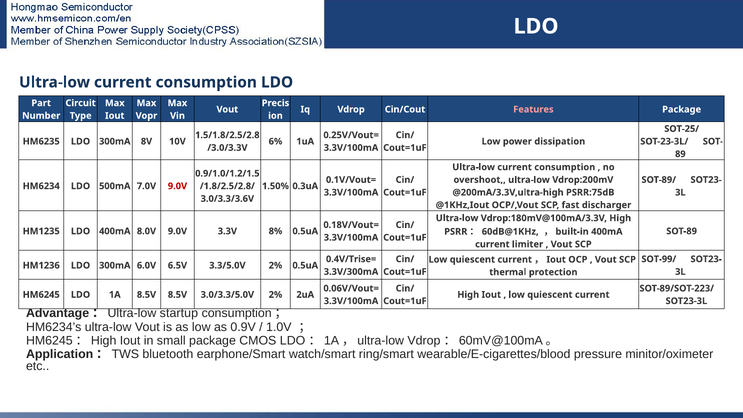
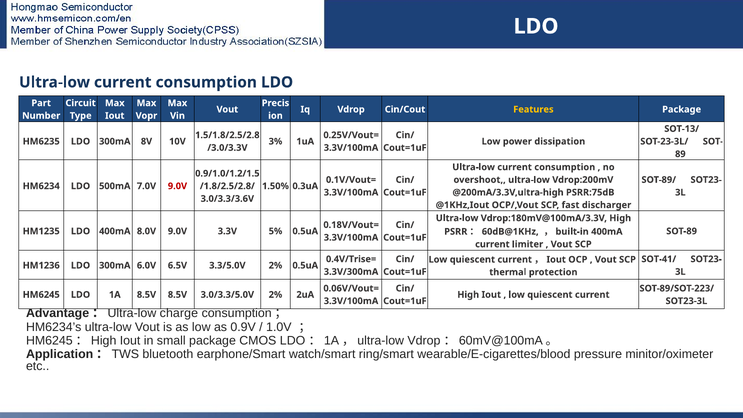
Features colour: pink -> yellow
SOT-25/: SOT-25/ -> SOT-13/
6%: 6% -> 3%
8%: 8% -> 5%
SOT-99/: SOT-99/ -> SOT-41/
startup: startup -> charge
